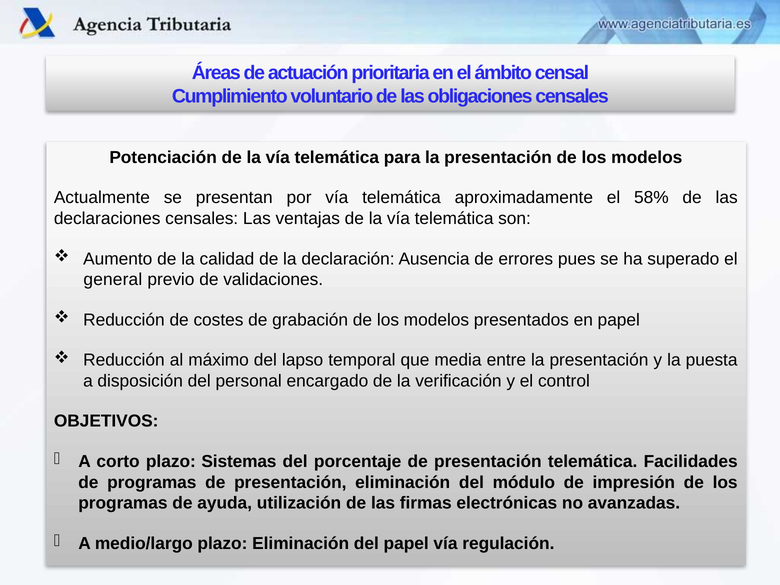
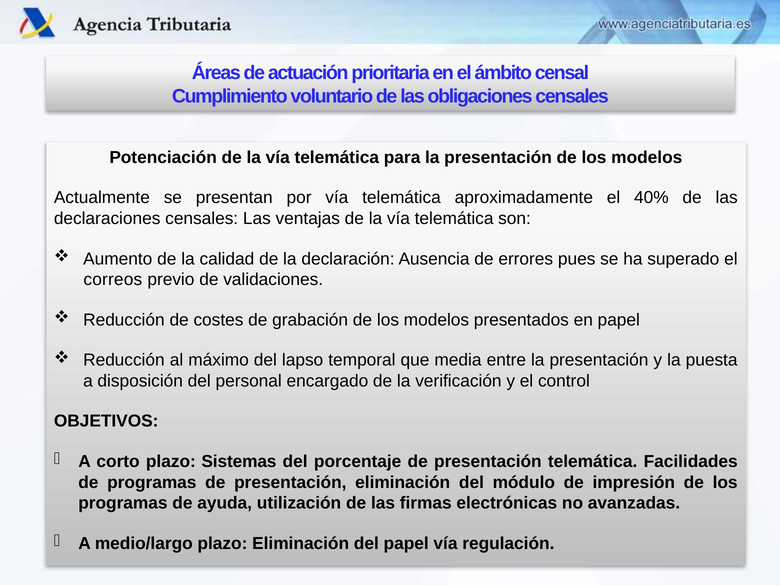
58%: 58% -> 40%
general: general -> correos
